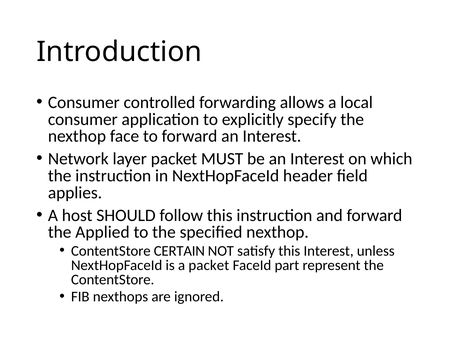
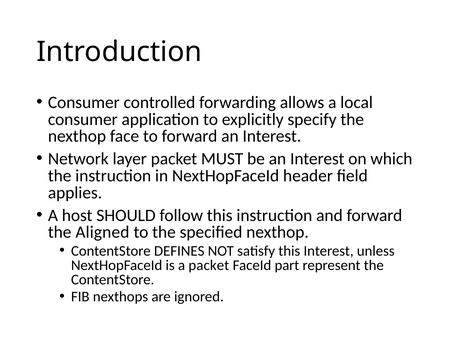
Applied: Applied -> Aligned
CERTAIN: CERTAIN -> DEFINES
